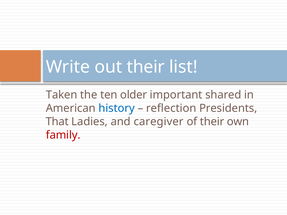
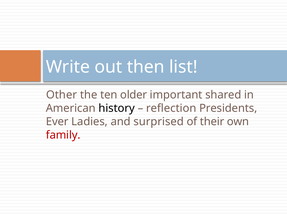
out their: their -> then
Taken: Taken -> Other
history colour: blue -> black
That: That -> Ever
caregiver: caregiver -> surprised
